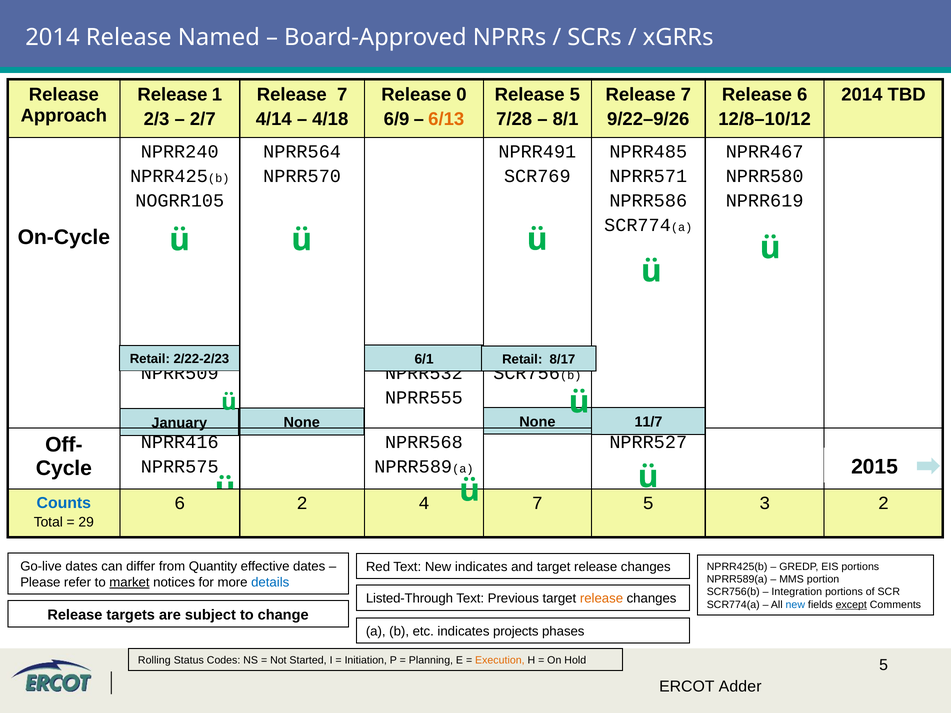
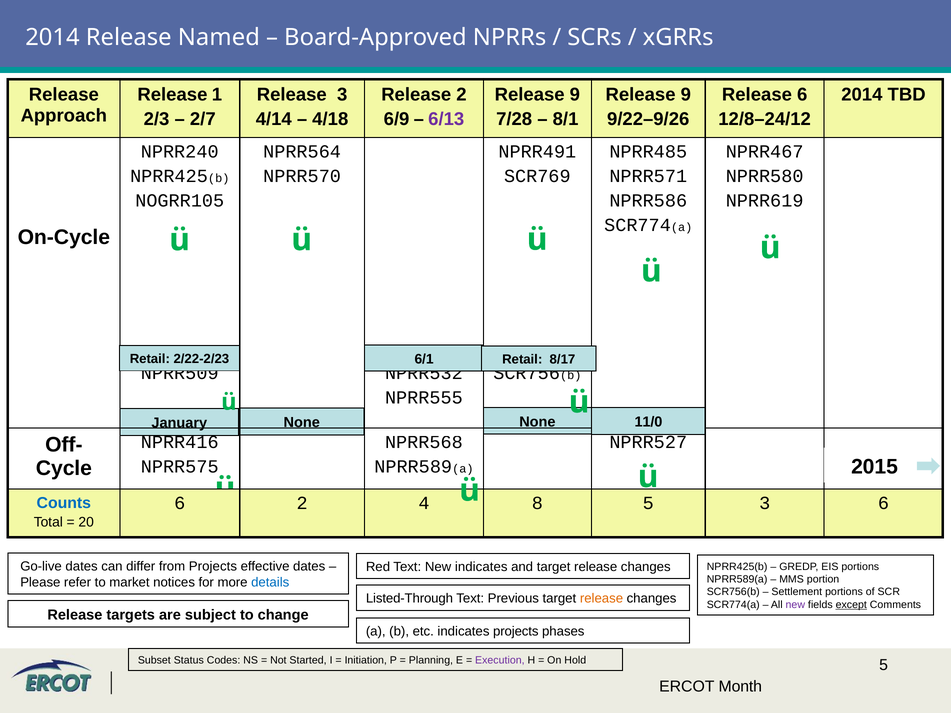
7 at (342, 95): 7 -> 3
Release 0: 0 -> 2
5 at (575, 95): 5 -> 9
7 at (686, 95): 7 -> 9
6/13 colour: orange -> purple
12/8–10/12: 12/8–10/12 -> 12/8–24/12
11/7: 11/7 -> 11/0
4 7: 7 -> 8
3 2: 2 -> 6
29: 29 -> 20
from Quantity: Quantity -> Projects
market underline: present -> none
Integration: Integration -> Settlement
new at (795, 605) colour: blue -> purple
Rolling: Rolling -> Subset
Execution colour: orange -> purple
Adder: Adder -> Month
